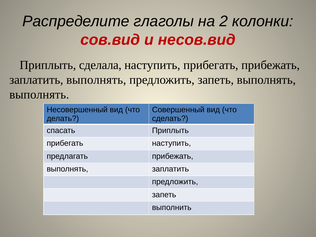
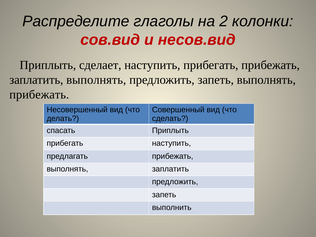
сделала: сделала -> сделает
выполнять at (39, 95): выполнять -> прибежать
